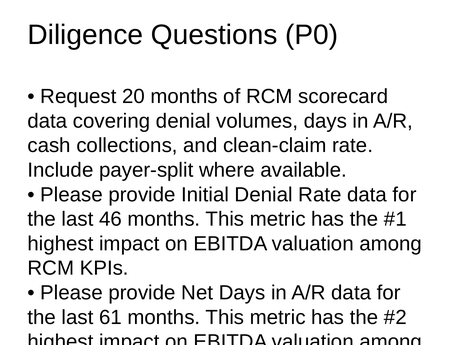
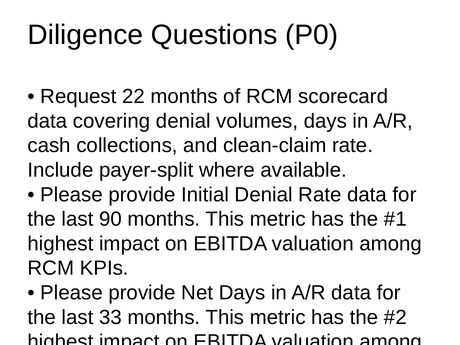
20: 20 -> 22
46: 46 -> 90
61: 61 -> 33
